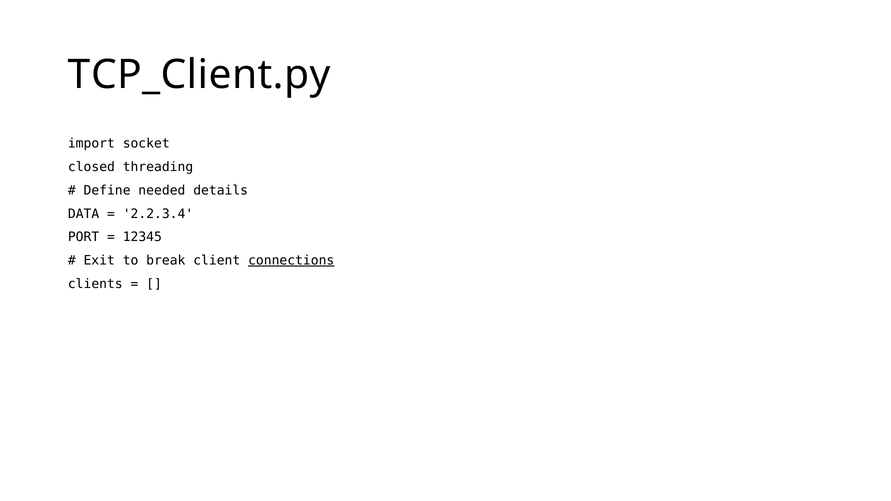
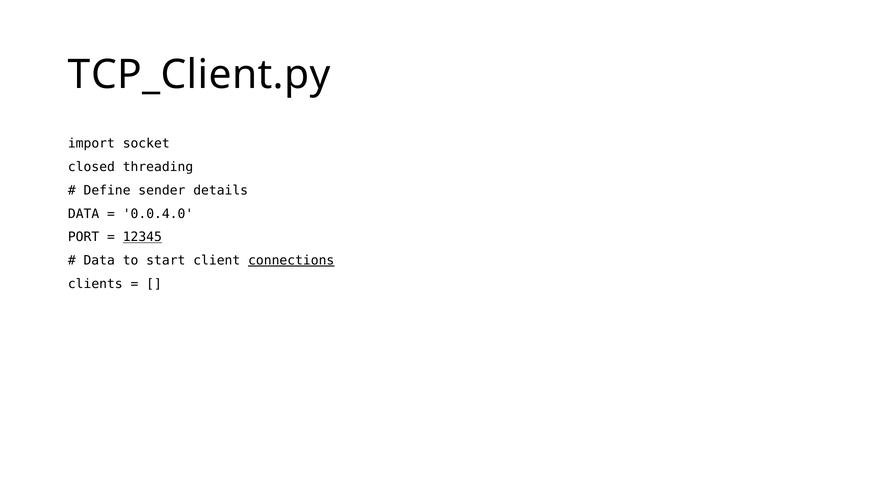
needed: needed -> sender
2.2.3.4: 2.2.3.4 -> 0.0.4.0
12345 underline: none -> present
Exit at (99, 261): Exit -> Data
break: break -> start
